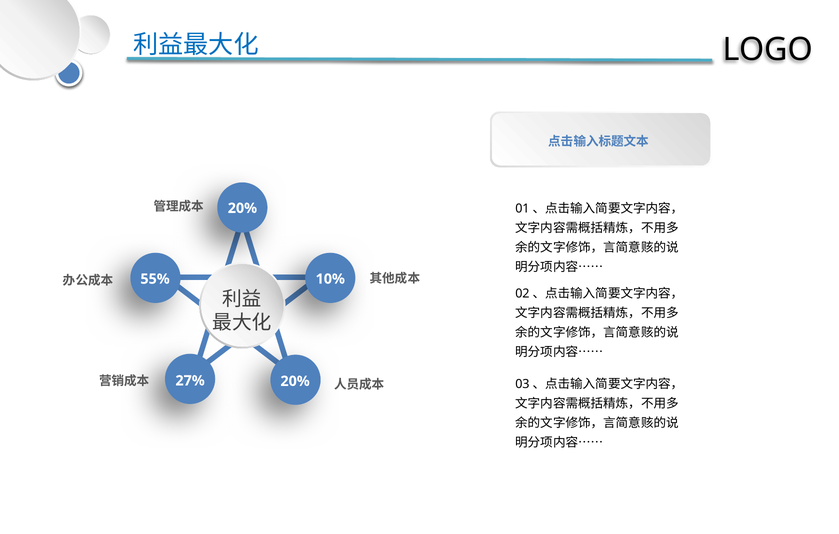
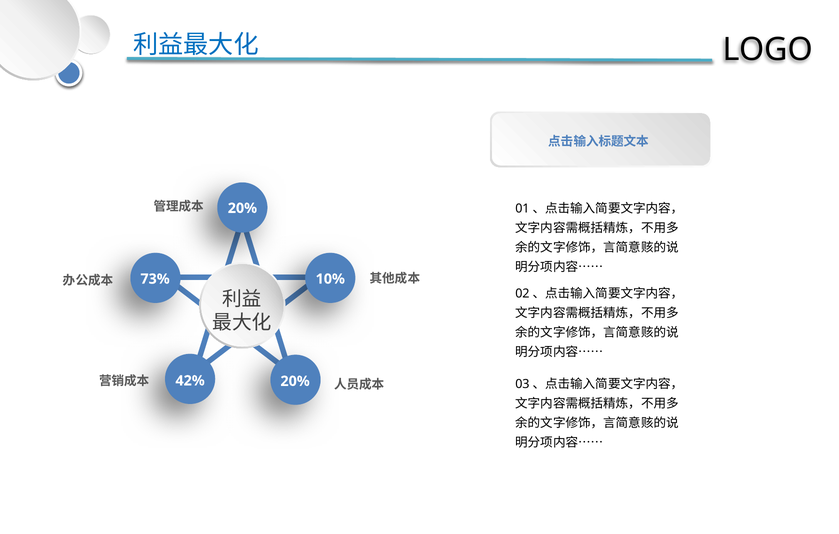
55%: 55% -> 73%
27%: 27% -> 42%
